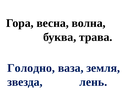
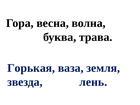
Голодно: Голодно -> Горькая
